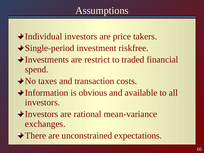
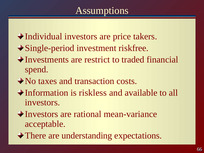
obvious: obvious -> riskless
exchanges: exchanges -> acceptable
unconstrained: unconstrained -> understanding
